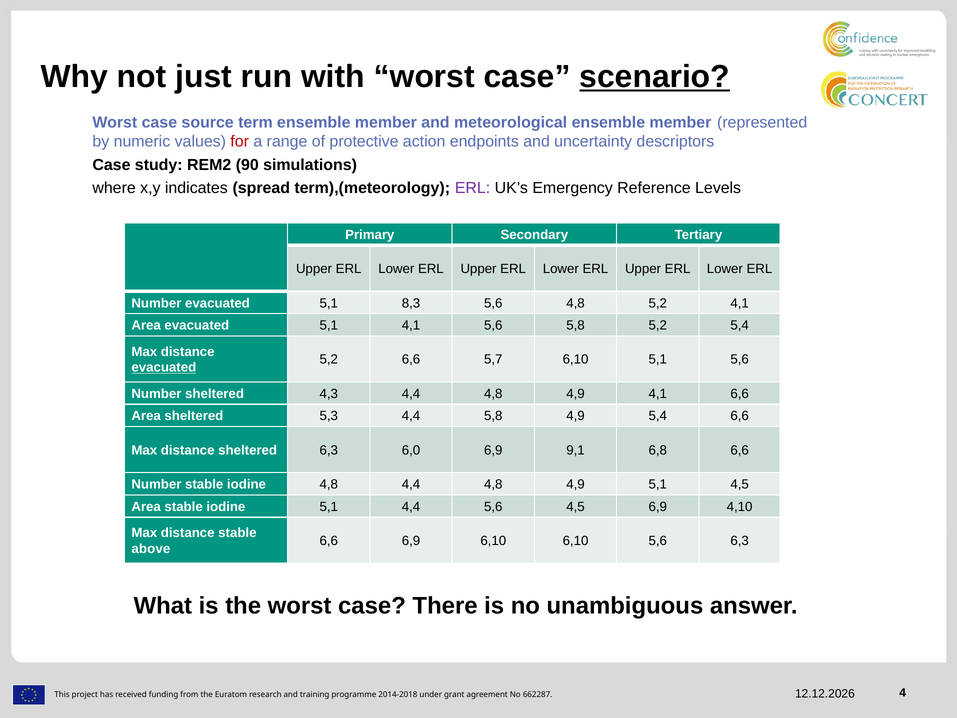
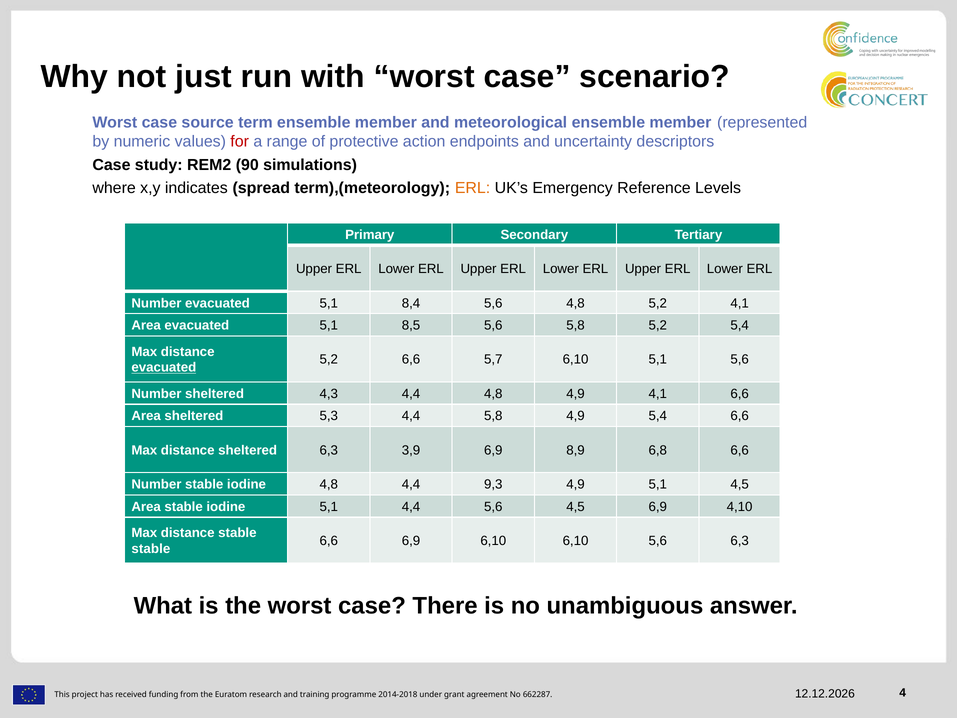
scenario underline: present -> none
ERL at (473, 188) colour: purple -> orange
8,3: 8,3 -> 8,4
5,1 4,1: 4,1 -> 8,5
6,0: 6,0 -> 3,9
9,1: 9,1 -> 8,9
4,8 4,4 4,8: 4,8 -> 9,3
above at (151, 549): above -> stable
